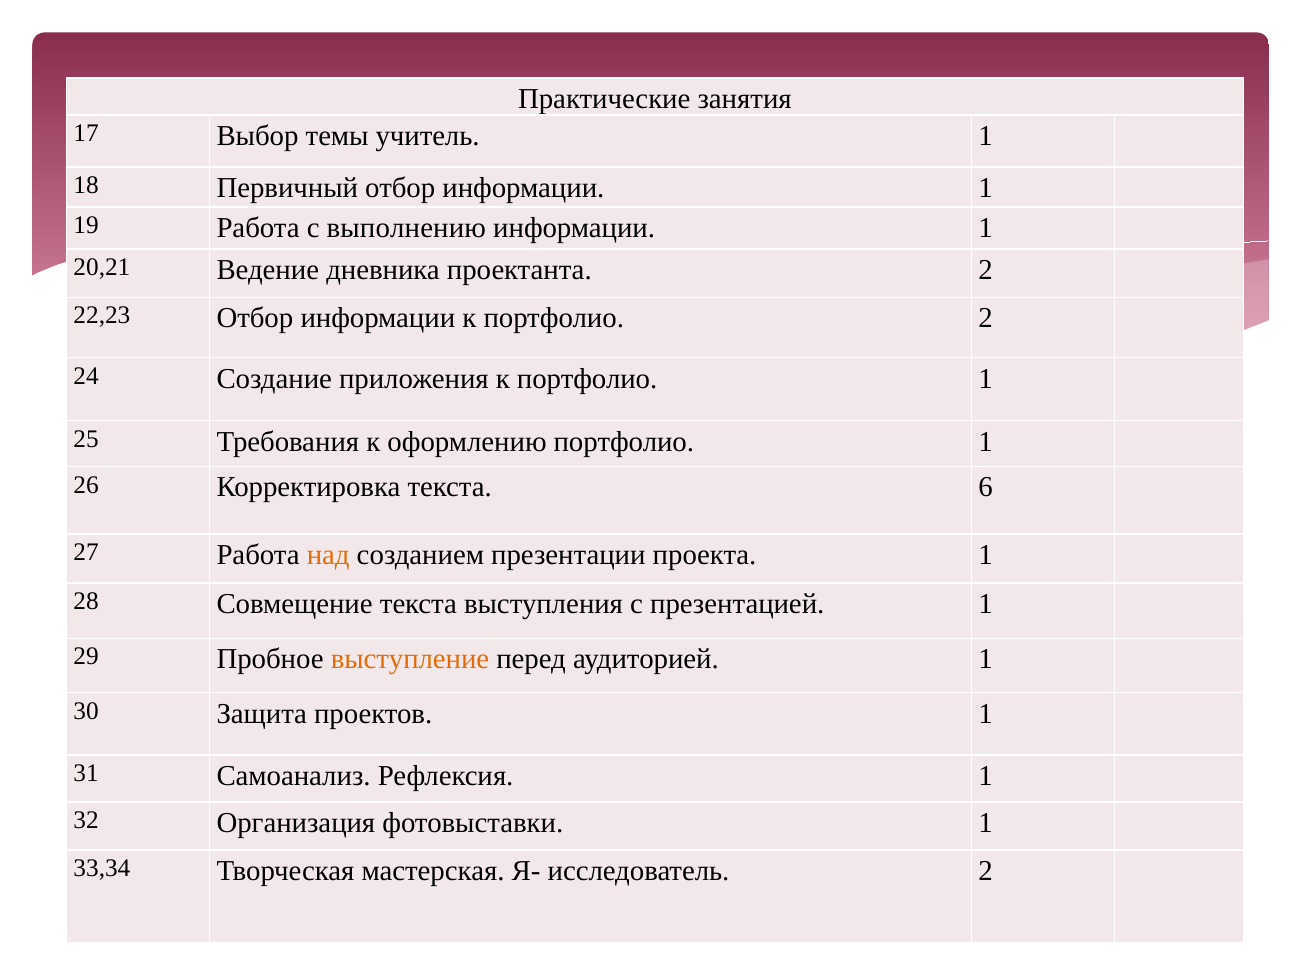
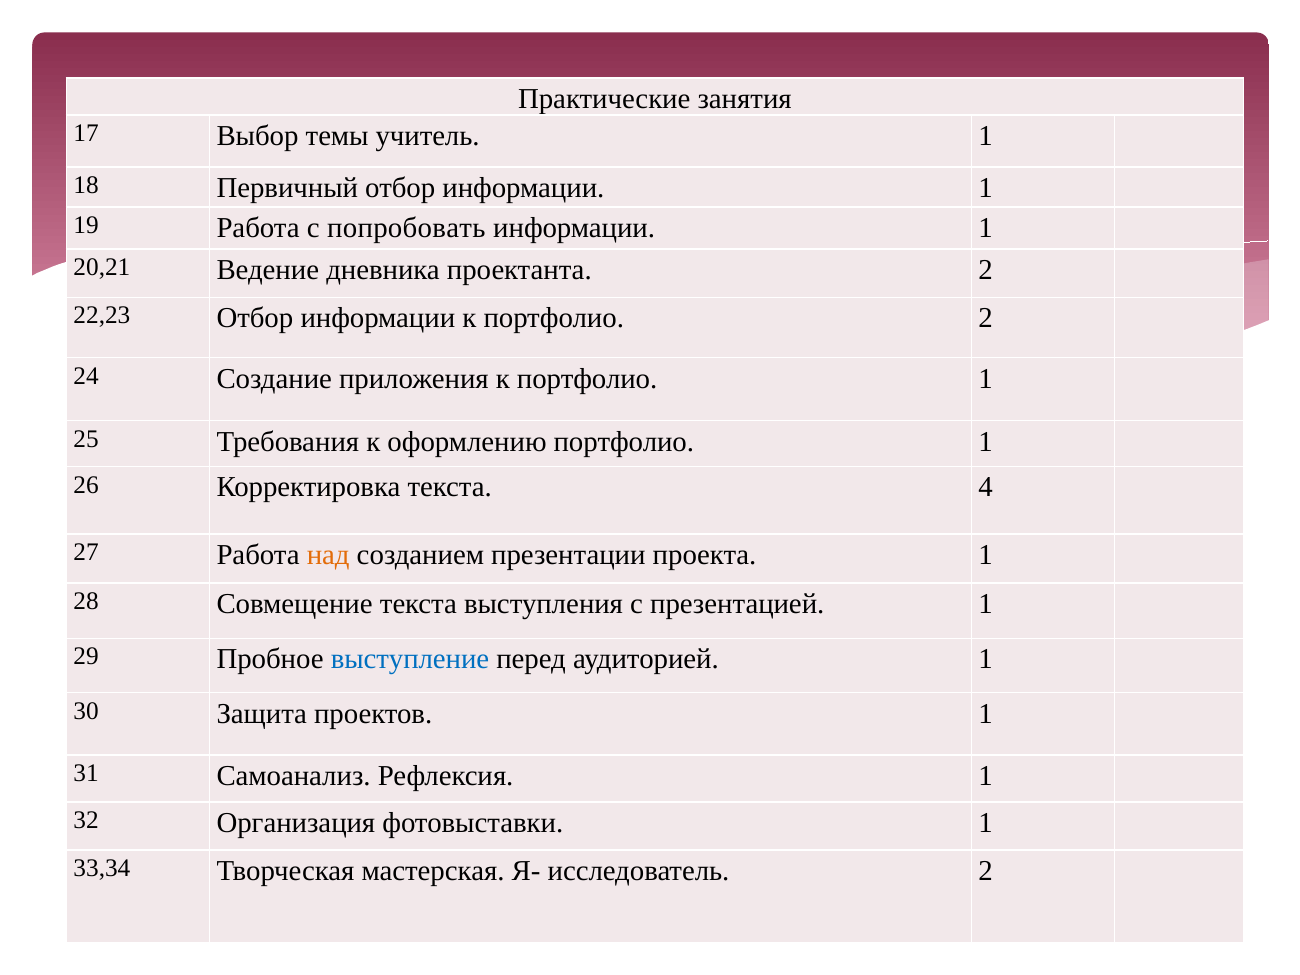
выполнению: выполнению -> попробовать
6: 6 -> 4
выступление colour: orange -> blue
